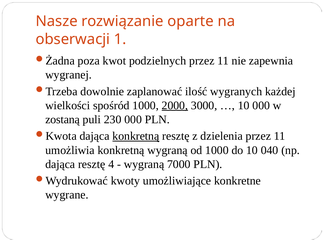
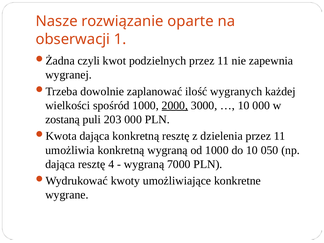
poza: poza -> czyli
230: 230 -> 203
konkretną at (136, 136) underline: present -> none
040: 040 -> 050
